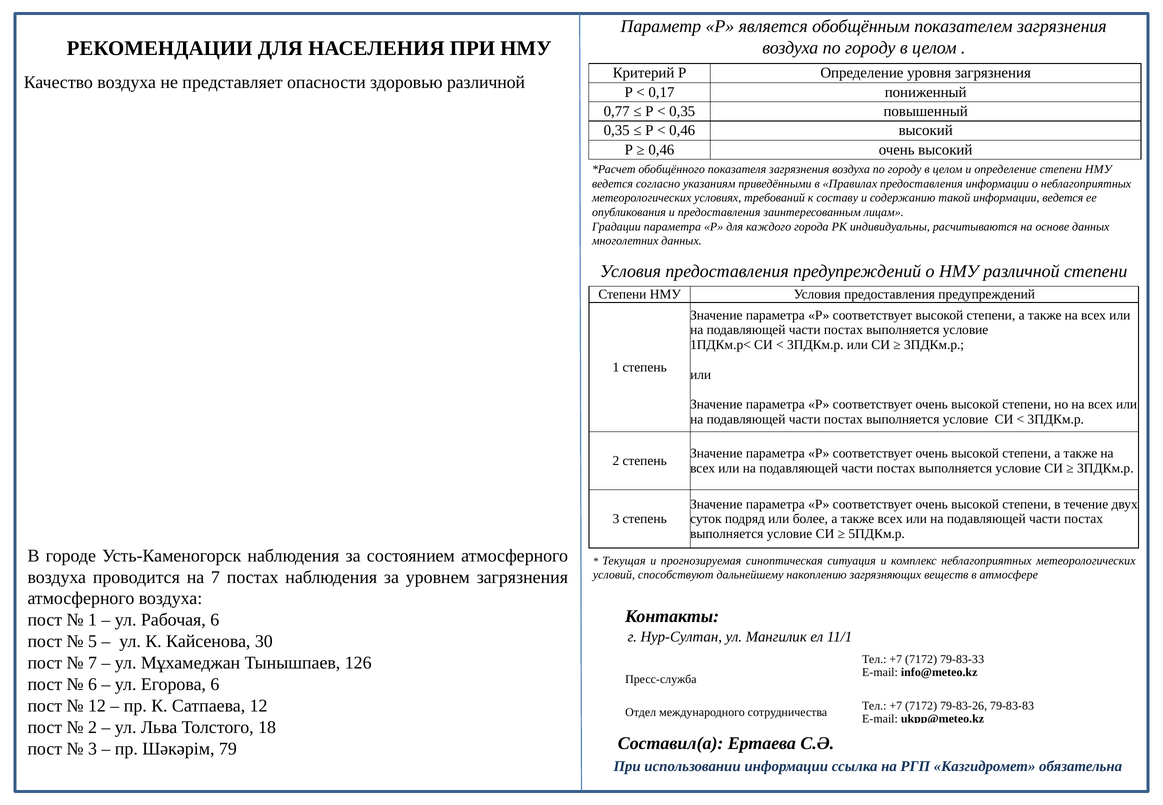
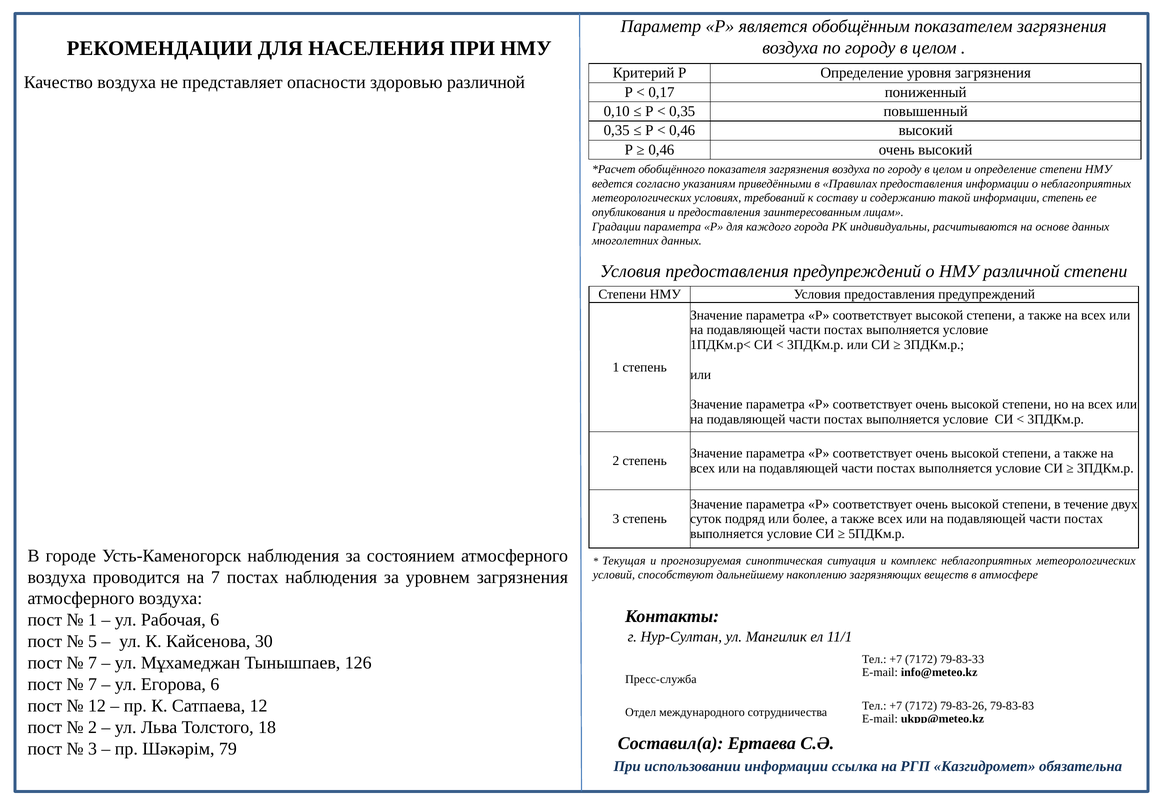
0,77: 0,77 -> 0,10
информации ведется: ведется -> степень
6 at (93, 685): 6 -> 7
